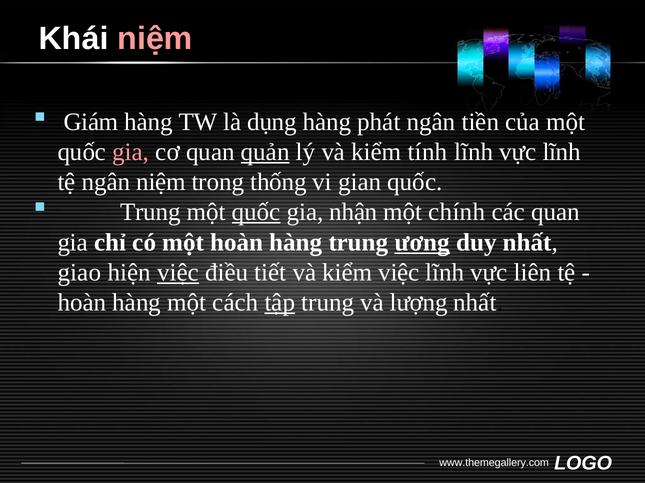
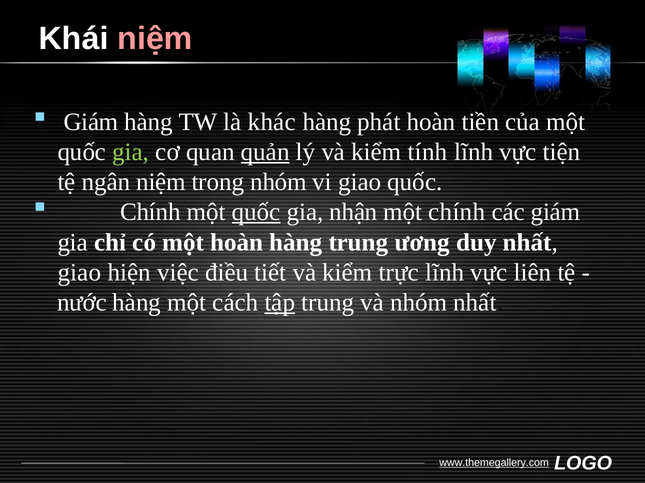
dụng: dụng -> khác
phát ngân: ngân -> hoàn
gia at (131, 152) colour: pink -> light green
vực lĩnh: lĩnh -> tiện
trong thống: thống -> nhóm
vi gian: gian -> giao
Trung at (150, 213): Trung -> Chính
các quan: quan -> giám
ương underline: present -> none
việc at (178, 273) underline: present -> none
kiểm việc: việc -> trực
hoàn at (82, 303): hoàn -> nước
và lượng: lượng -> nhóm
www.themegallery.com underline: none -> present
